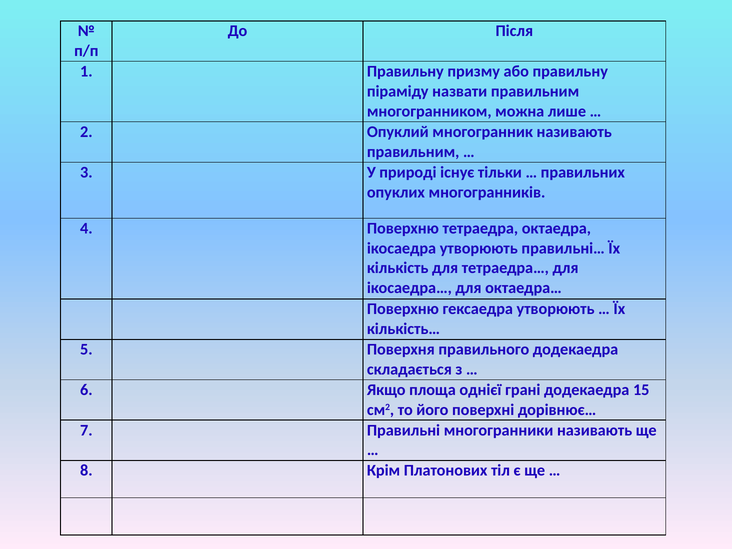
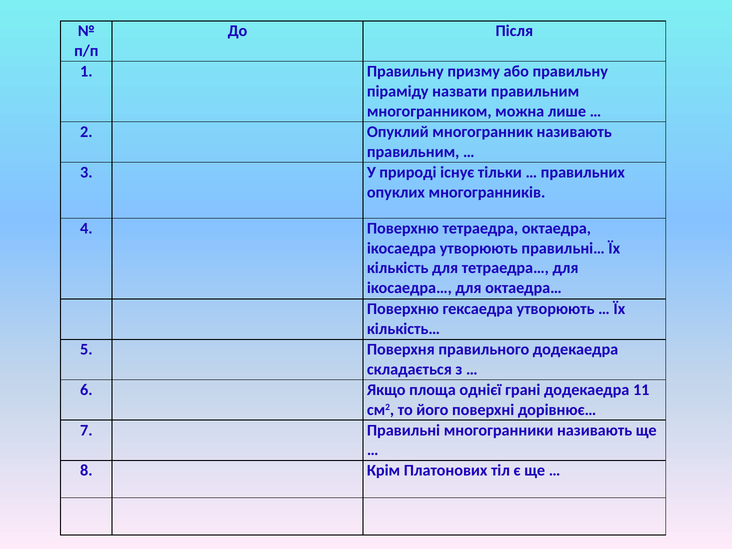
15: 15 -> 11
